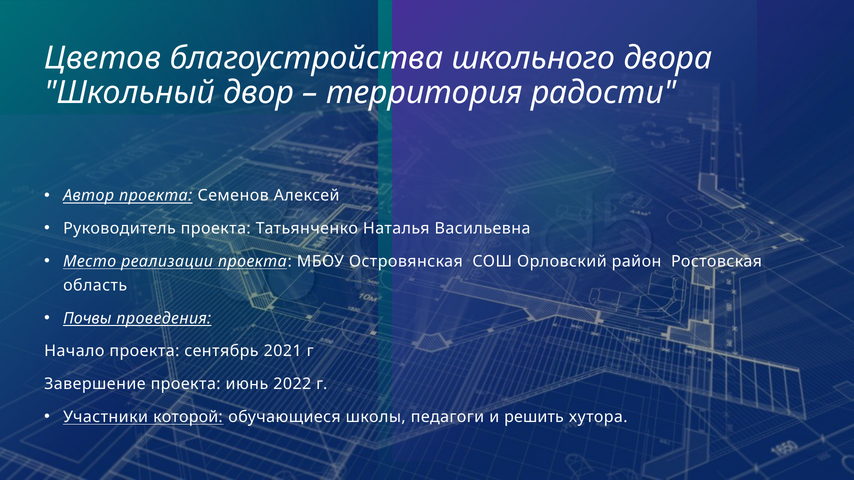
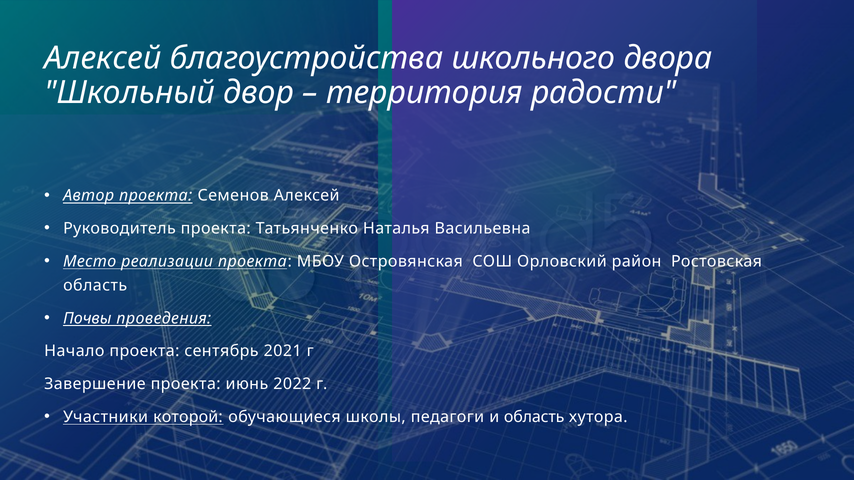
Цветов at (103, 58): Цветов -> Алексей
и решить: решить -> область
